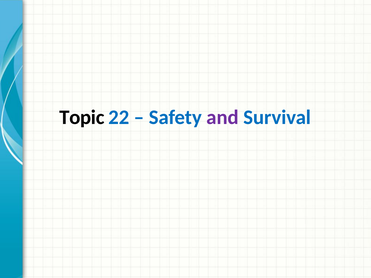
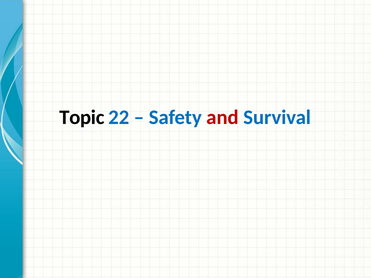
and colour: purple -> red
